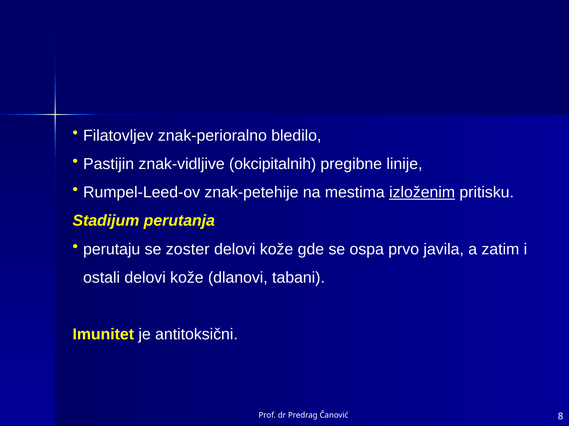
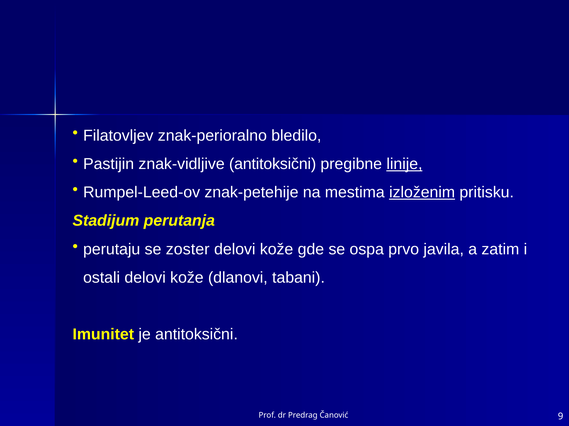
znak-vidljive okcipitalnih: okcipitalnih -> antitoksični
linije underline: none -> present
8: 8 -> 9
